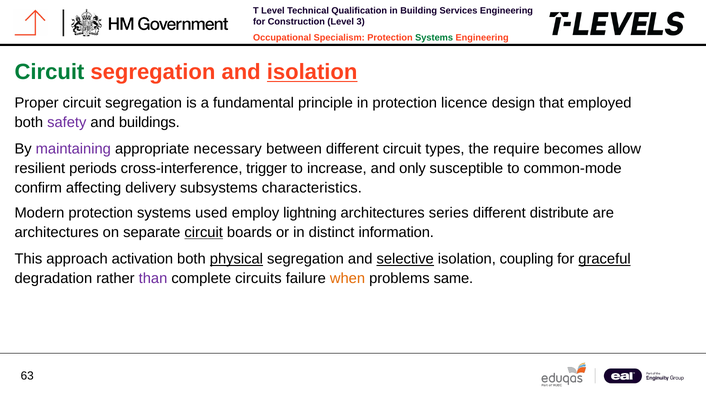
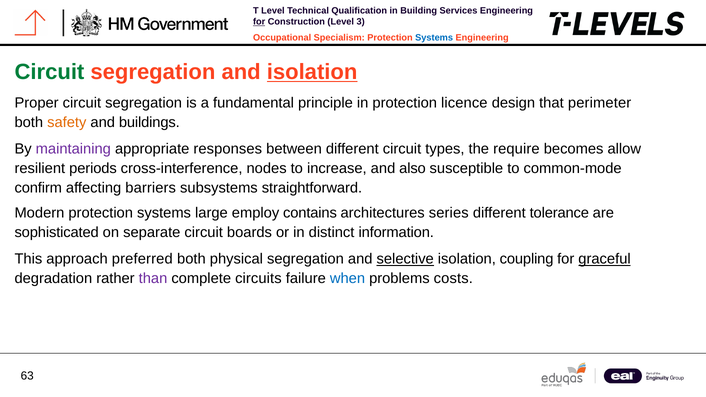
for at (259, 22) underline: none -> present
Systems at (434, 38) colour: green -> blue
employed: employed -> perimeter
safety colour: purple -> orange
necessary: necessary -> responses
trigger: trigger -> nodes
only: only -> also
delivery: delivery -> barriers
characteristics: characteristics -> straightforward
used: used -> large
lightning: lightning -> contains
distribute: distribute -> tolerance
architectures at (57, 232): architectures -> sophisticated
circuit at (204, 232) underline: present -> none
activation: activation -> preferred
physical underline: present -> none
when colour: orange -> blue
same: same -> costs
